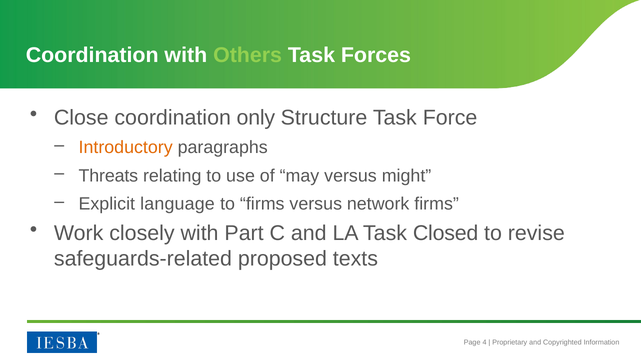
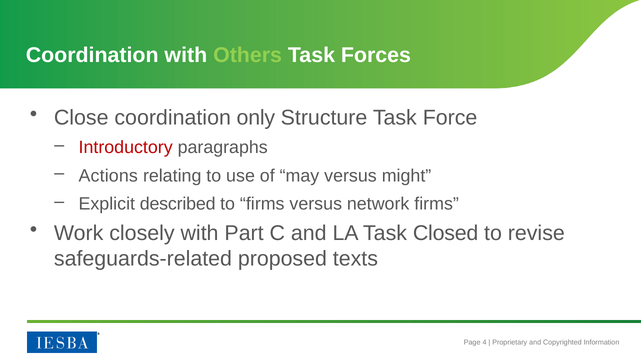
Introductory colour: orange -> red
Threats: Threats -> Actions
language: language -> described
